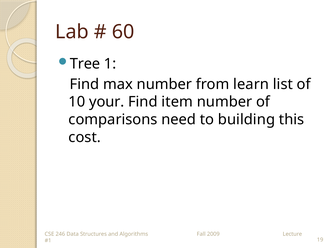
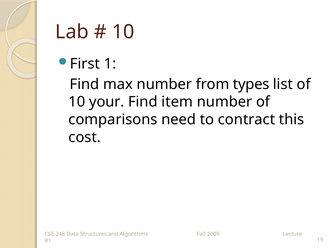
60 at (123, 32): 60 -> 10
Tree: Tree -> First
learn: learn -> types
building: building -> contract
